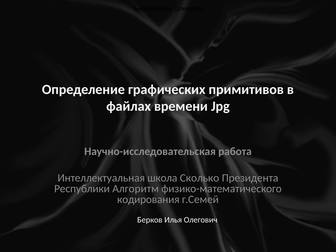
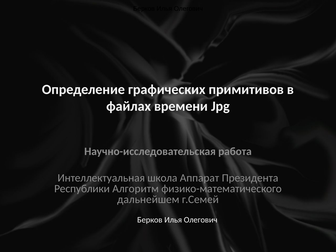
Сколько: Сколько -> Аппарат
кодирования: кодирования -> дальнейшем
